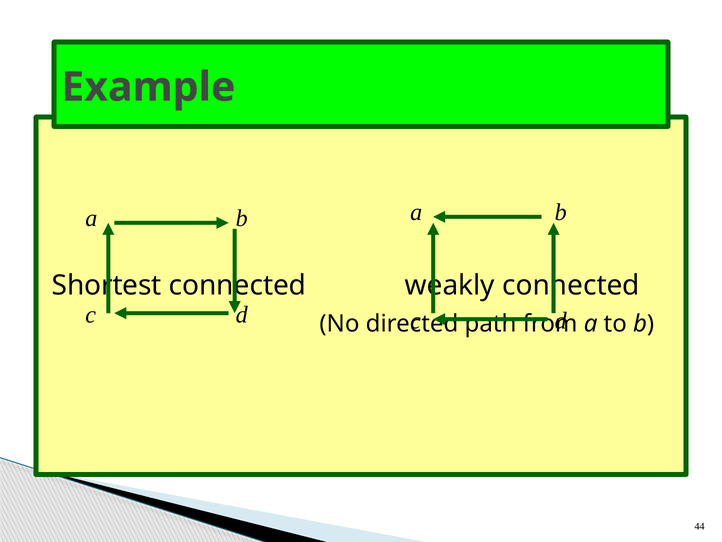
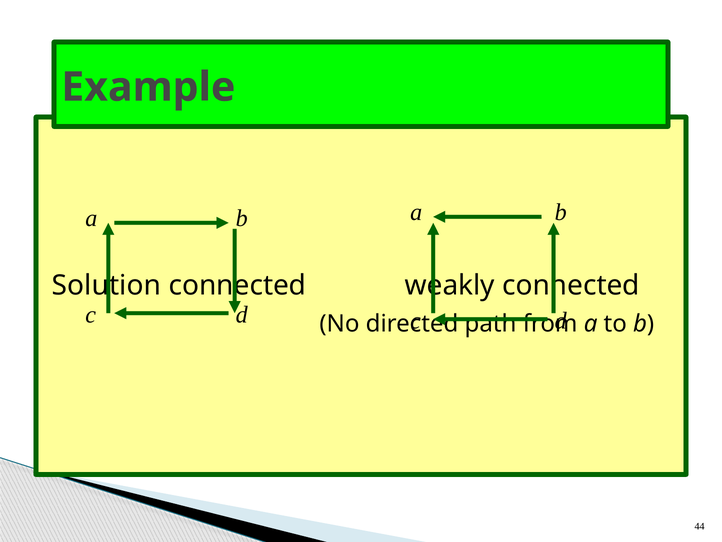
Shortest: Shortest -> Solution
